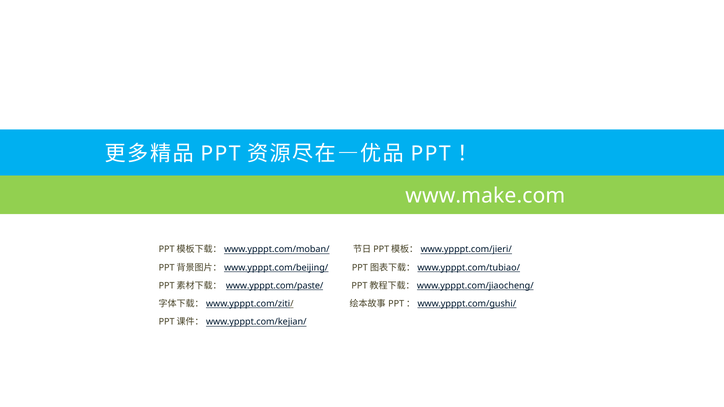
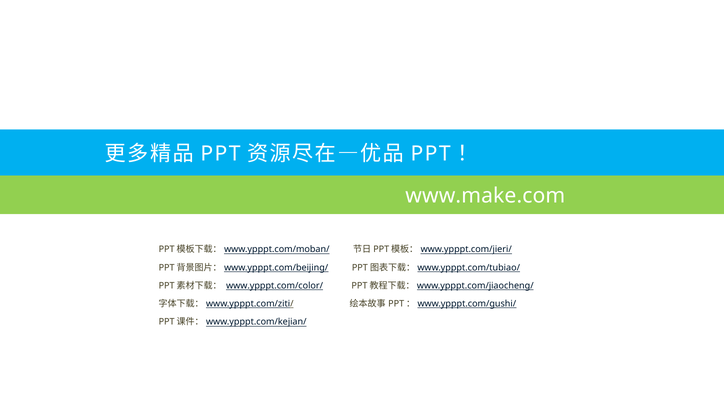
www.ypppt.com/paste/: www.ypppt.com/paste/ -> www.ypppt.com/color/
